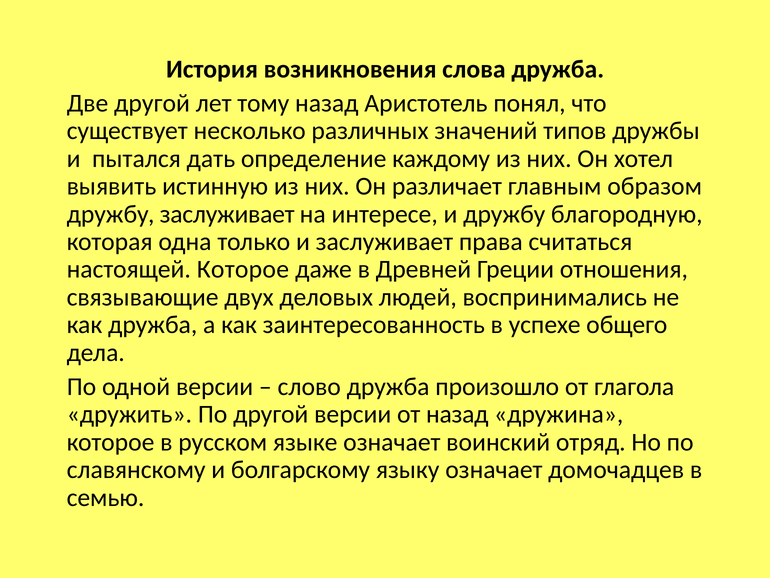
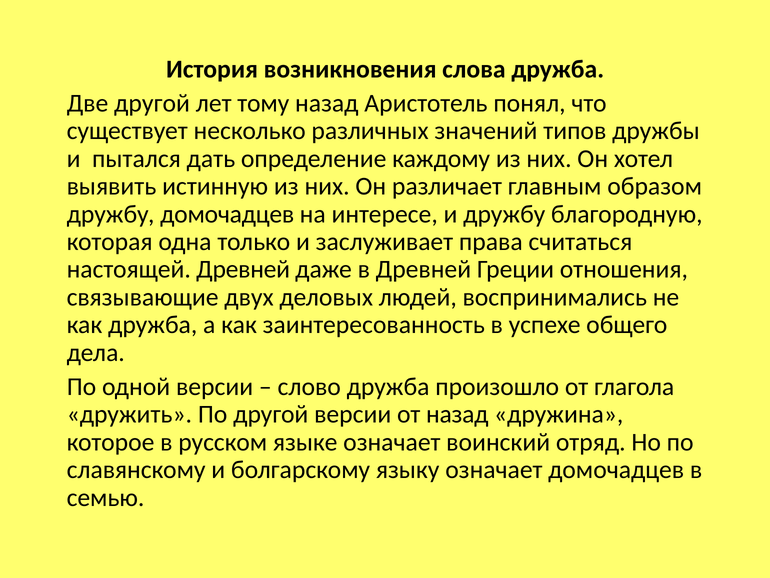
дружбу заслуживает: заслуживает -> домочадцев
настоящей Которое: Которое -> Древней
